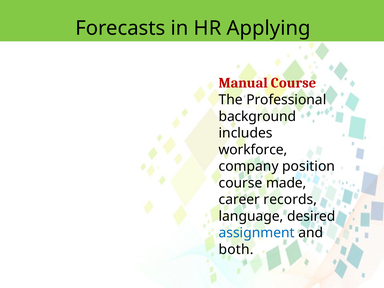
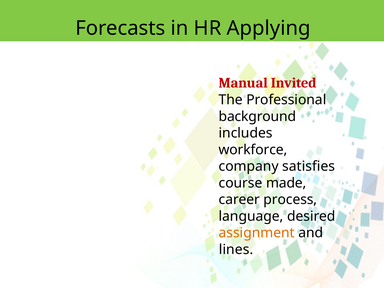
Manual Course: Course -> Invited
position: position -> satisfies
records: records -> process
assignment colour: blue -> orange
both: both -> lines
